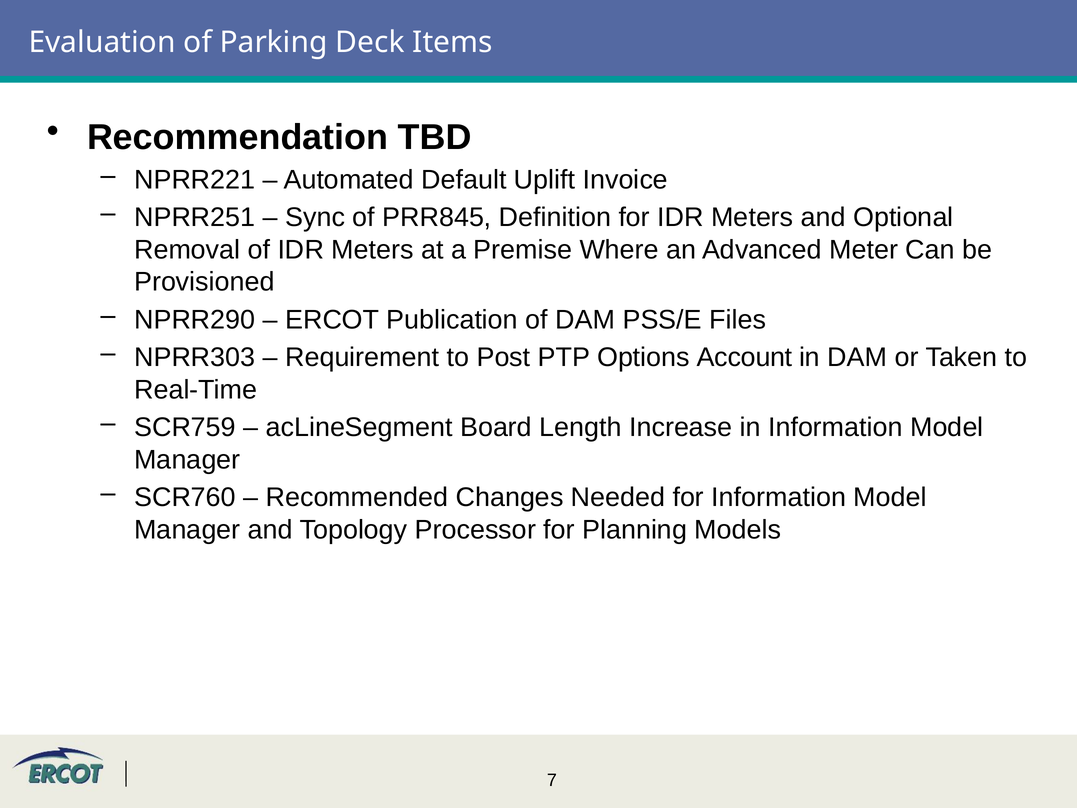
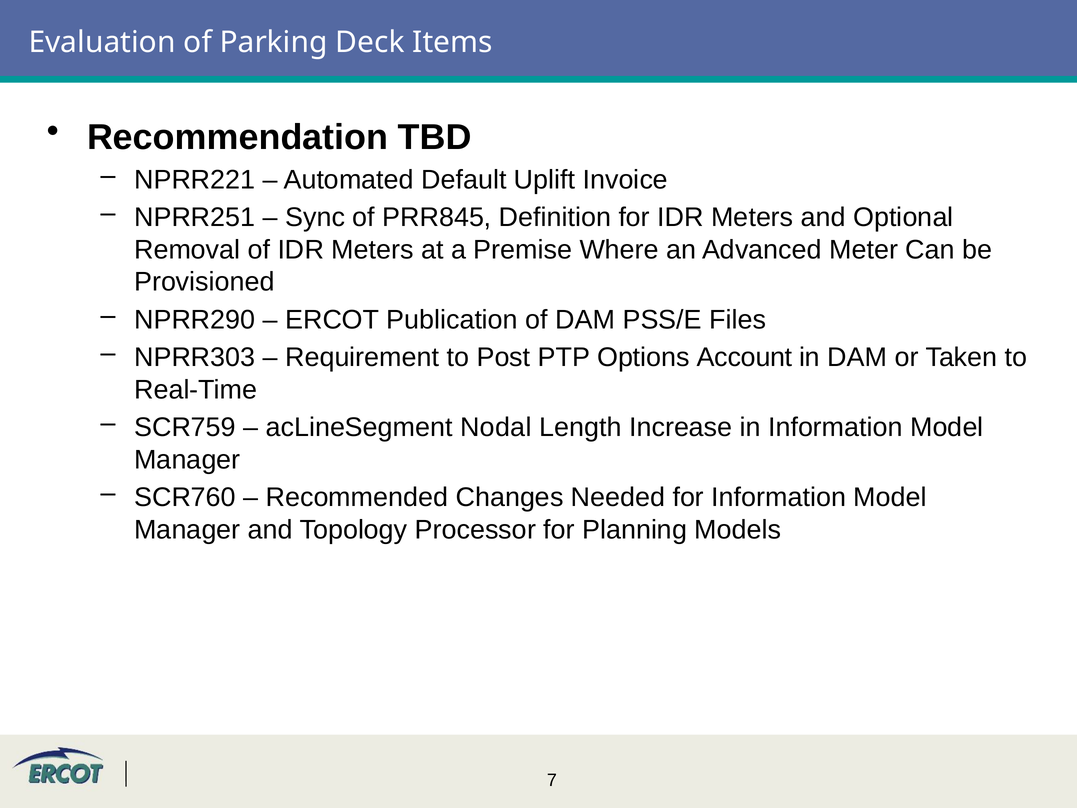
Board: Board -> Nodal
